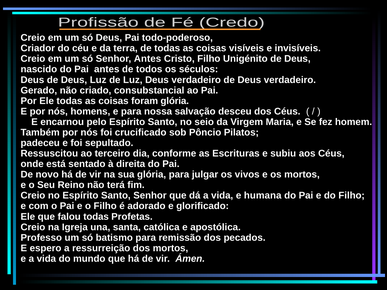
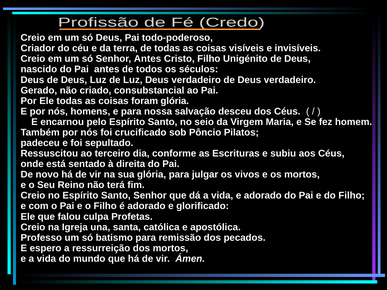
e humana: humana -> adorado
falou todas: todas -> culpa
